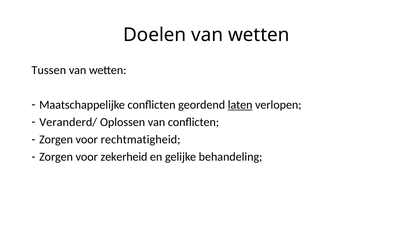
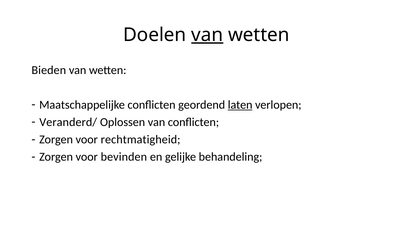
van at (207, 35) underline: none -> present
Tussen: Tussen -> Bieden
zekerheid: zekerheid -> bevinden
